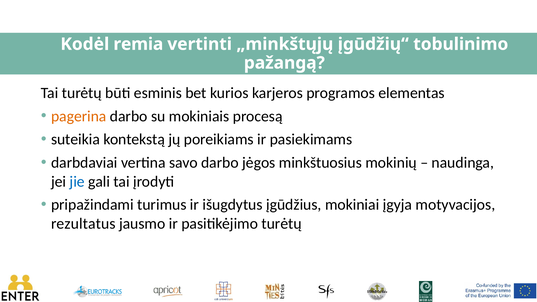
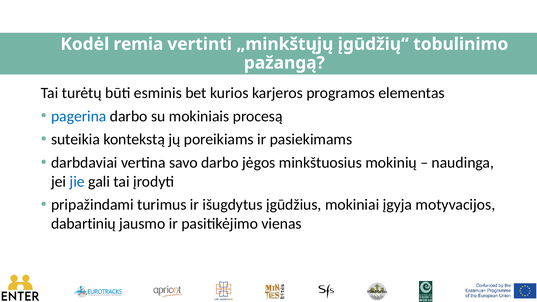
pagerina colour: orange -> blue
rezultatus: rezultatus -> dabartinių
pasitikėjimo turėtų: turėtų -> vienas
